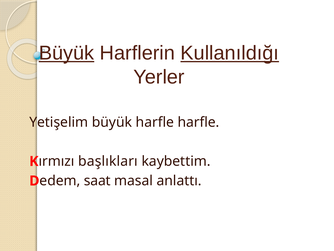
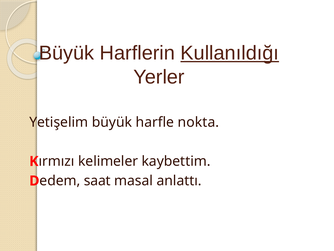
Büyük at (67, 53) underline: present -> none
harfle harfle: harfle -> nokta
başlıkları: başlıkları -> kelimeler
